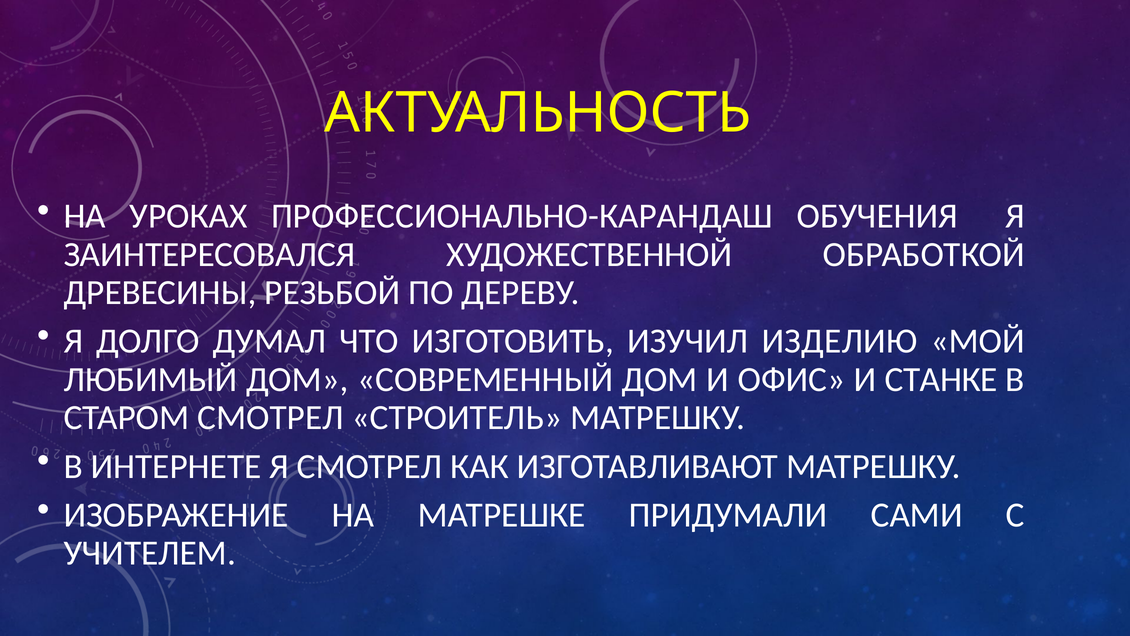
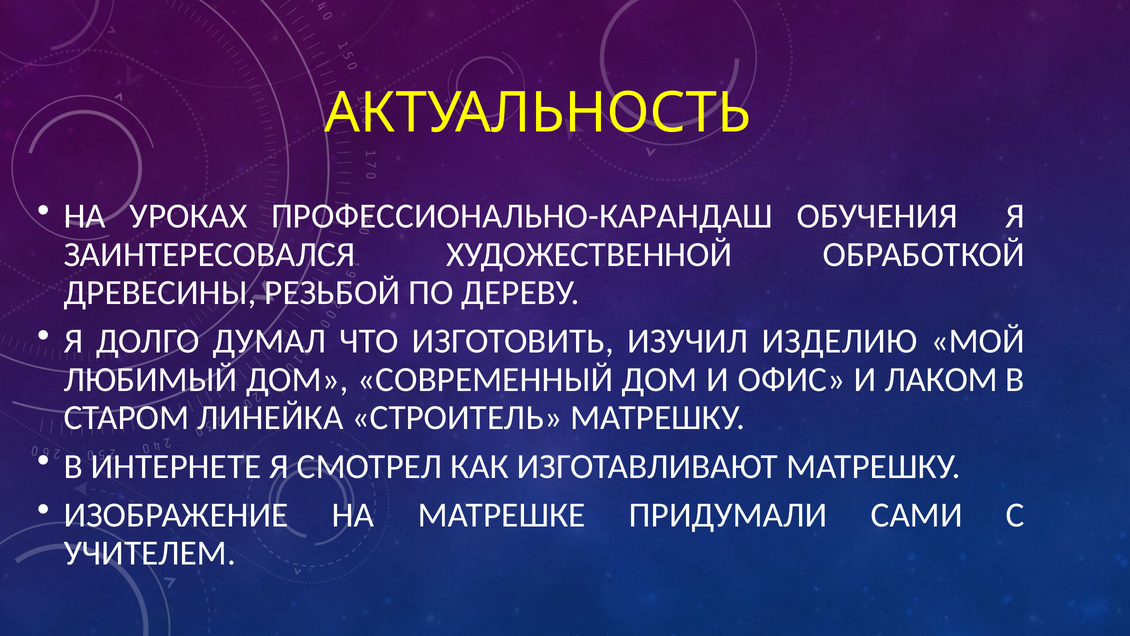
СТАНКЕ: СТАНКЕ -> ЛАКОМ
СТАРОМ СМОТРЕЛ: СМОТРЕЛ -> ЛИНЕЙКА
